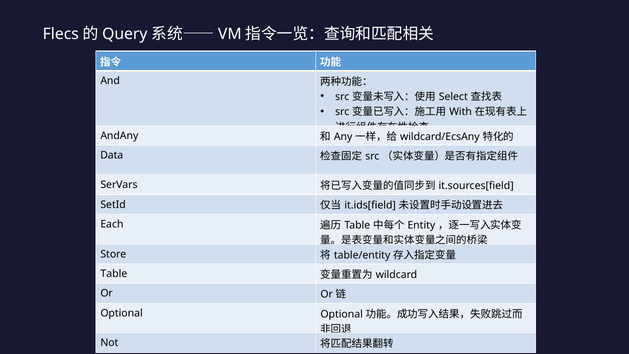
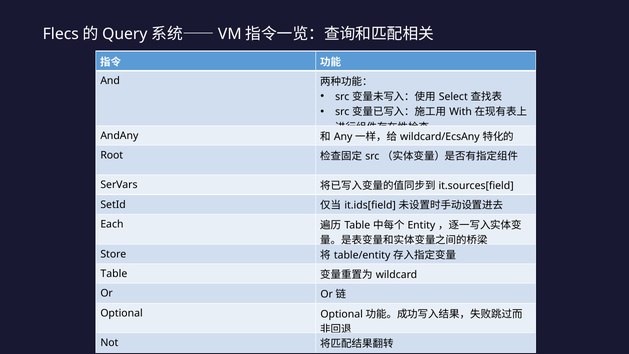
Data: Data -> Root
